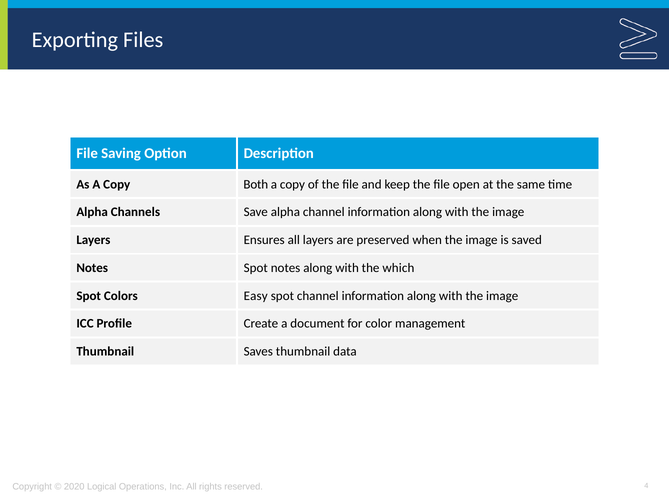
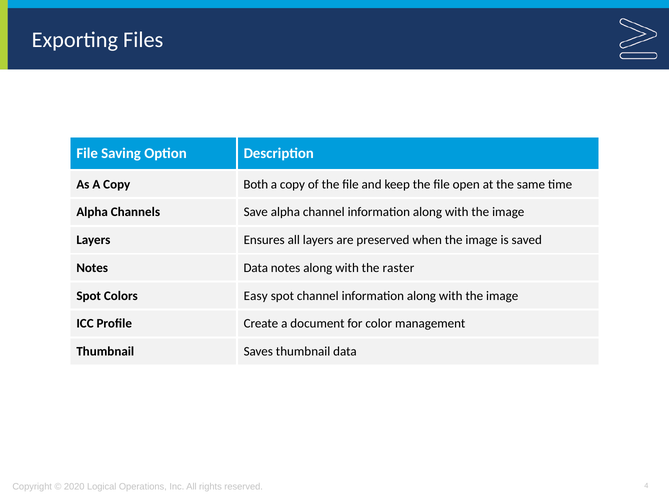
Notes Spot: Spot -> Data
which: which -> raster
